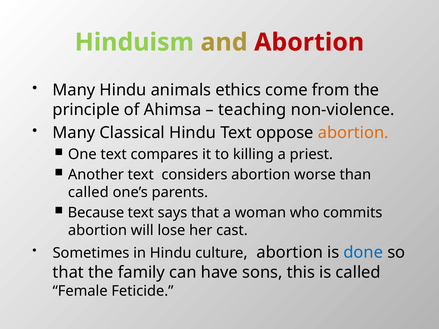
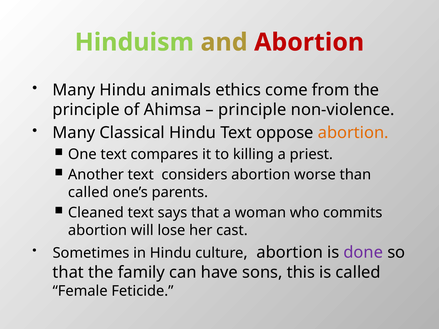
teaching at (252, 110): teaching -> principle
Because: Because -> Cleaned
done colour: blue -> purple
